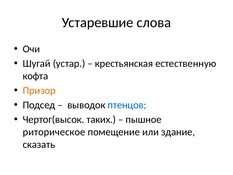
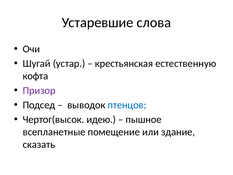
Призор colour: orange -> purple
таких: таких -> идею
риторическое: риторическое -> всепланетные
